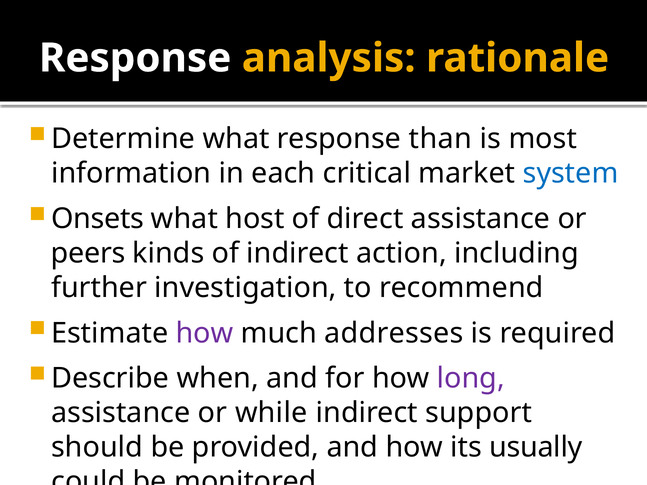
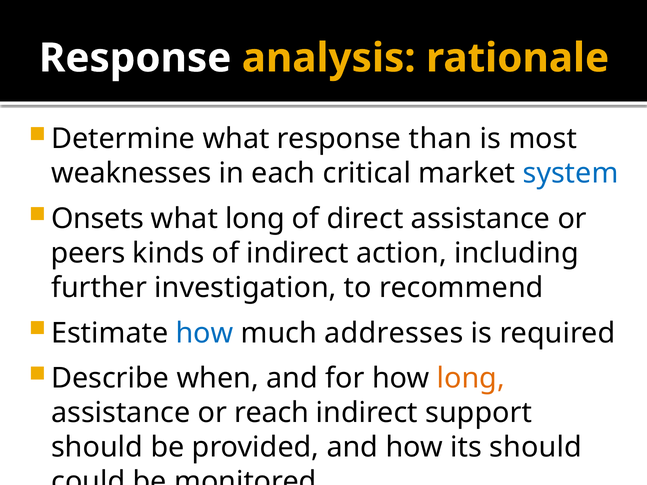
information: information -> weaknesses
what host: host -> long
how at (205, 333) colour: purple -> blue
long at (471, 378) colour: purple -> orange
while: while -> reach
its usually: usually -> should
